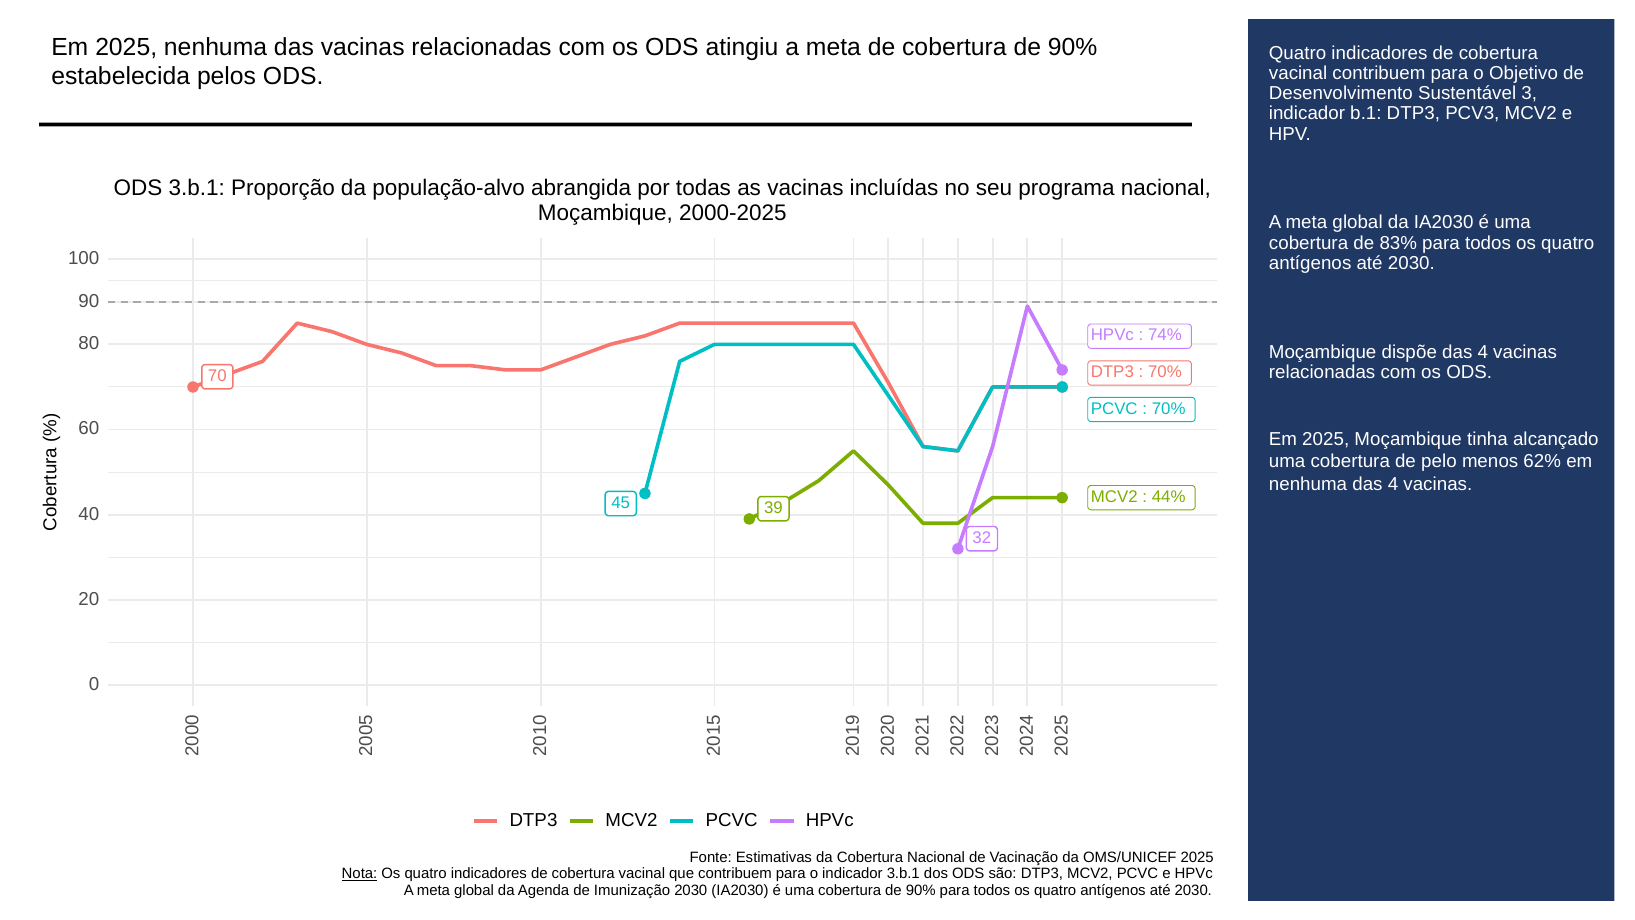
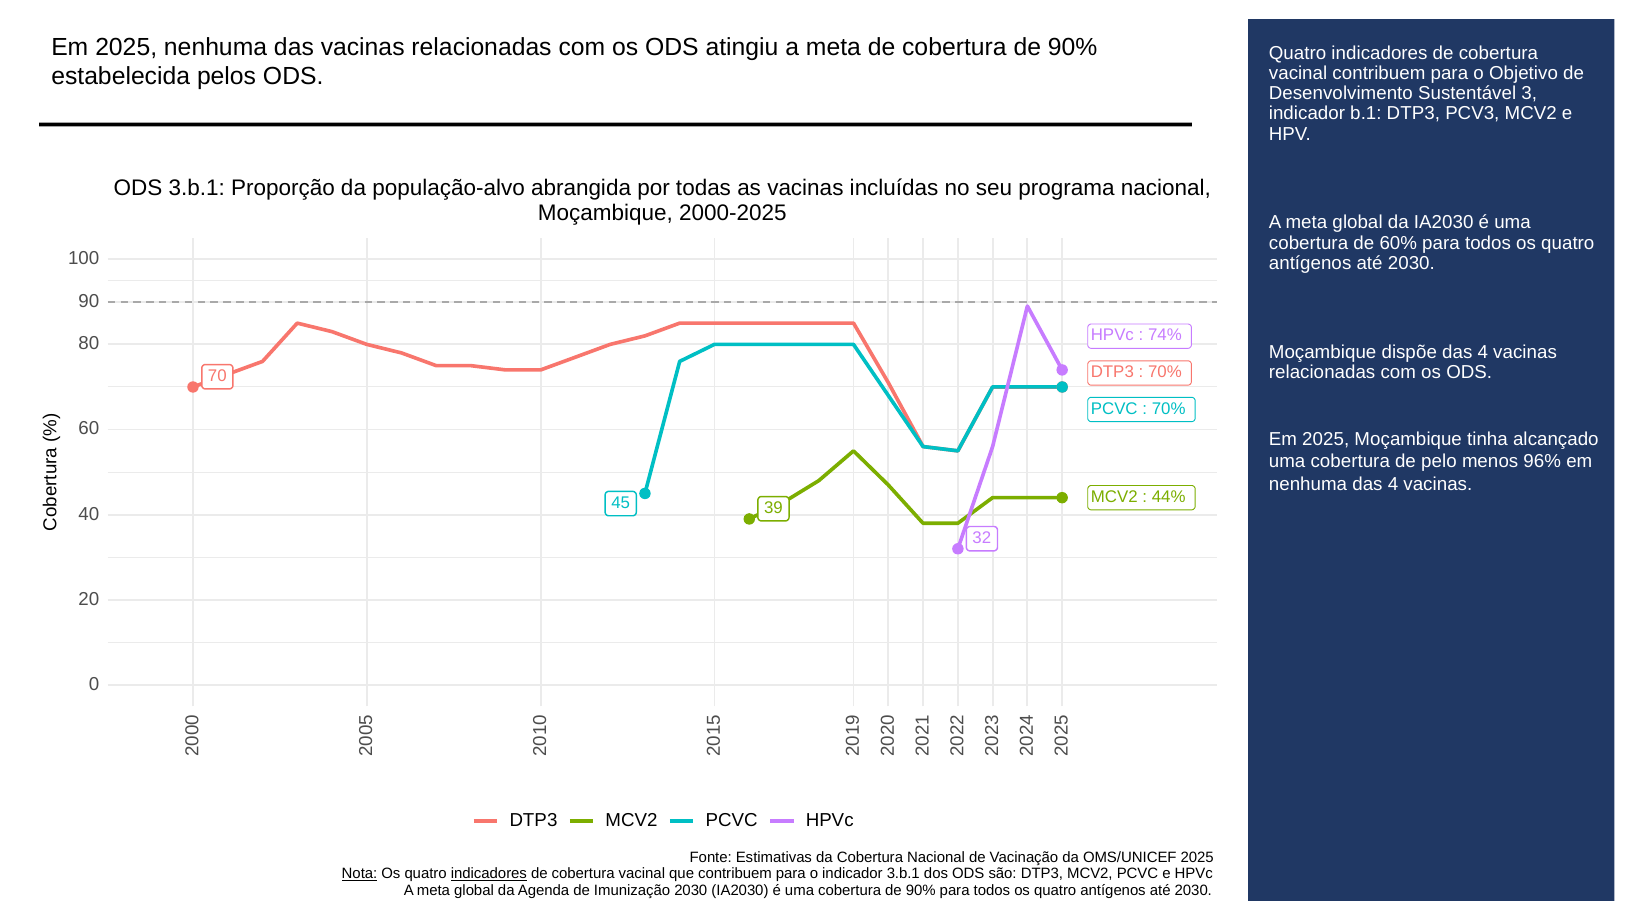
83%: 83% -> 60%
62%: 62% -> 96%
indicadores at (489, 874) underline: none -> present
